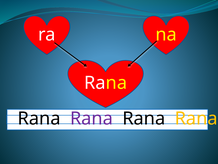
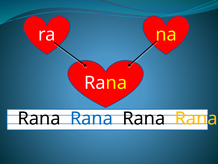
Rana at (91, 118) colour: purple -> blue
